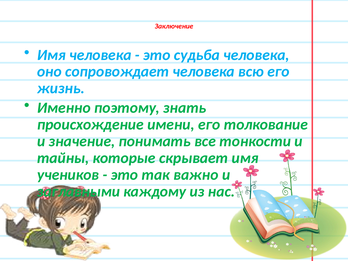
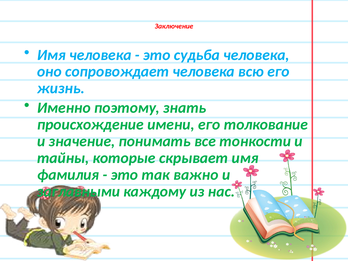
учеников: учеников -> фамилия
